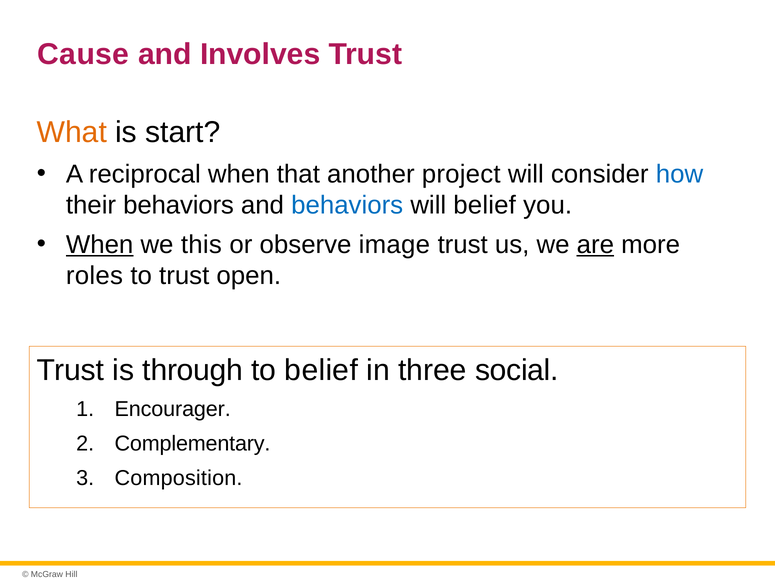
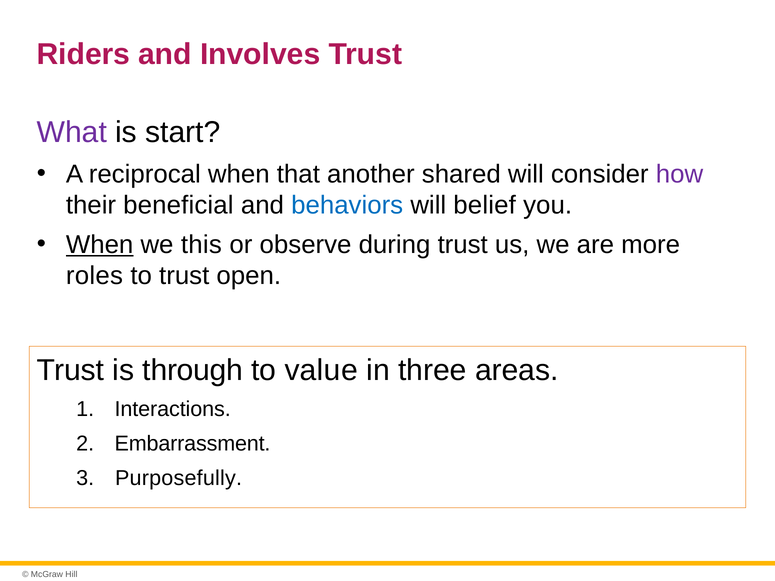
Cause: Cause -> Riders
What colour: orange -> purple
project: project -> shared
how colour: blue -> purple
their behaviors: behaviors -> beneficial
image: image -> during
are underline: present -> none
to belief: belief -> value
social: social -> areas
Encourager: Encourager -> Interactions
Complementary: Complementary -> Embarrassment
Composition: Composition -> Purposefully
